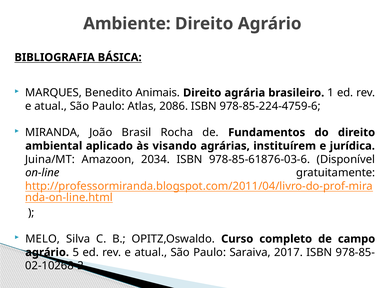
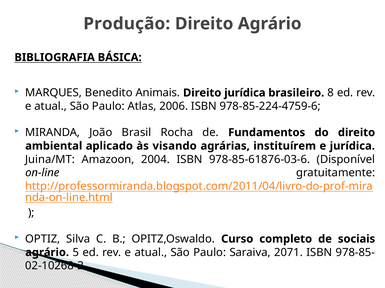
Ambiente: Ambiente -> Produção
Direito agrária: agrária -> jurídica
1: 1 -> 8
2086: 2086 -> 2006
2034: 2034 -> 2004
MELO: MELO -> OPTIZ
campo: campo -> sociais
2017: 2017 -> 2071
